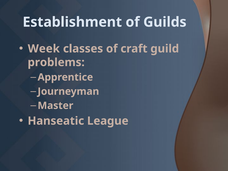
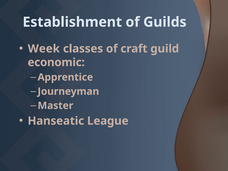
problems: problems -> economic
